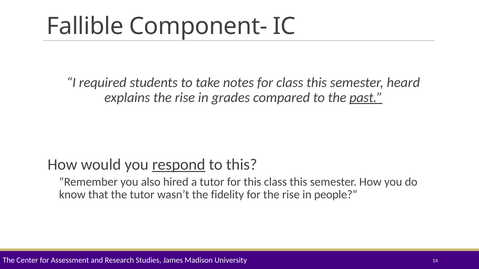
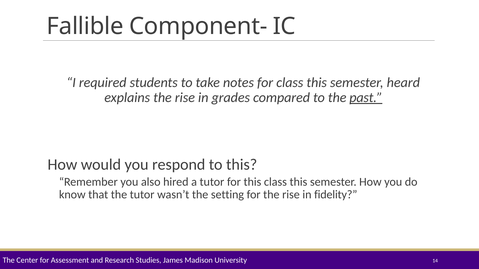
respond underline: present -> none
fidelity: fidelity -> setting
people: people -> fidelity
